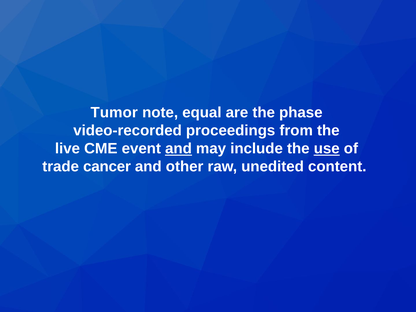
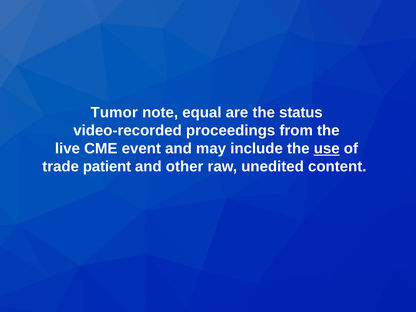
phase: phase -> status
and at (178, 149) underline: present -> none
cancer: cancer -> patient
